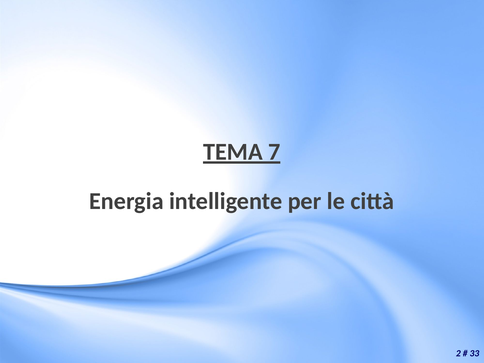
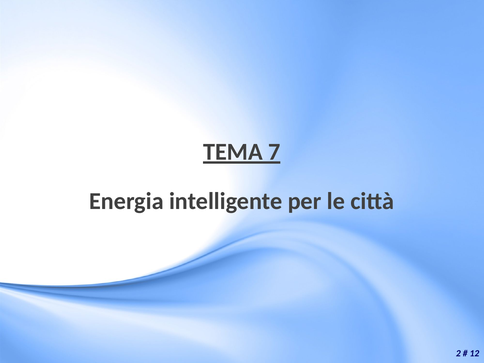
33: 33 -> 12
